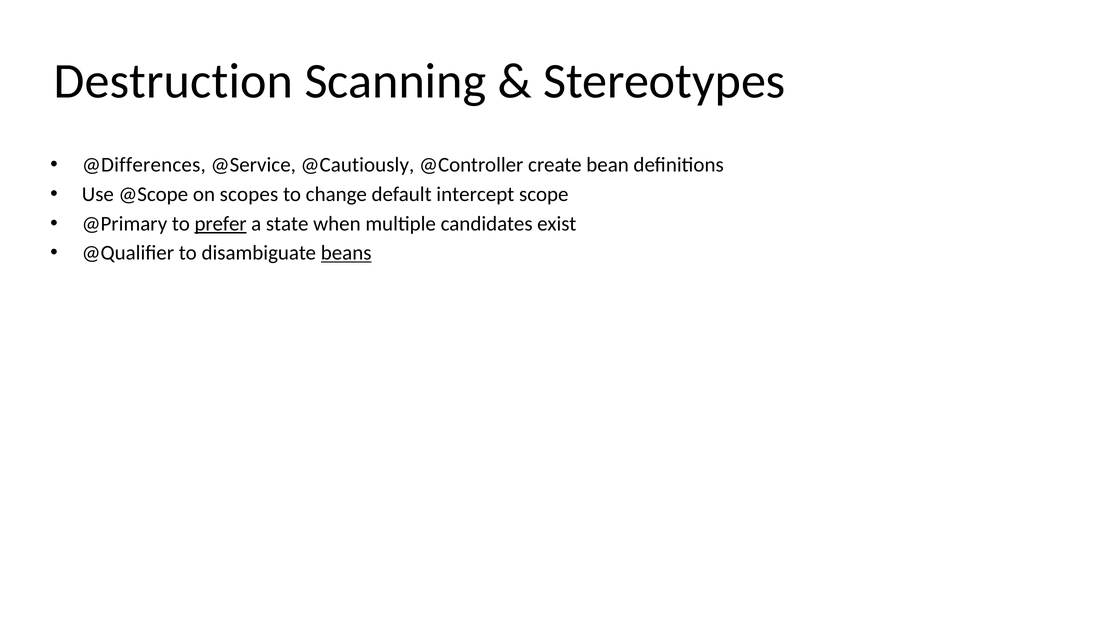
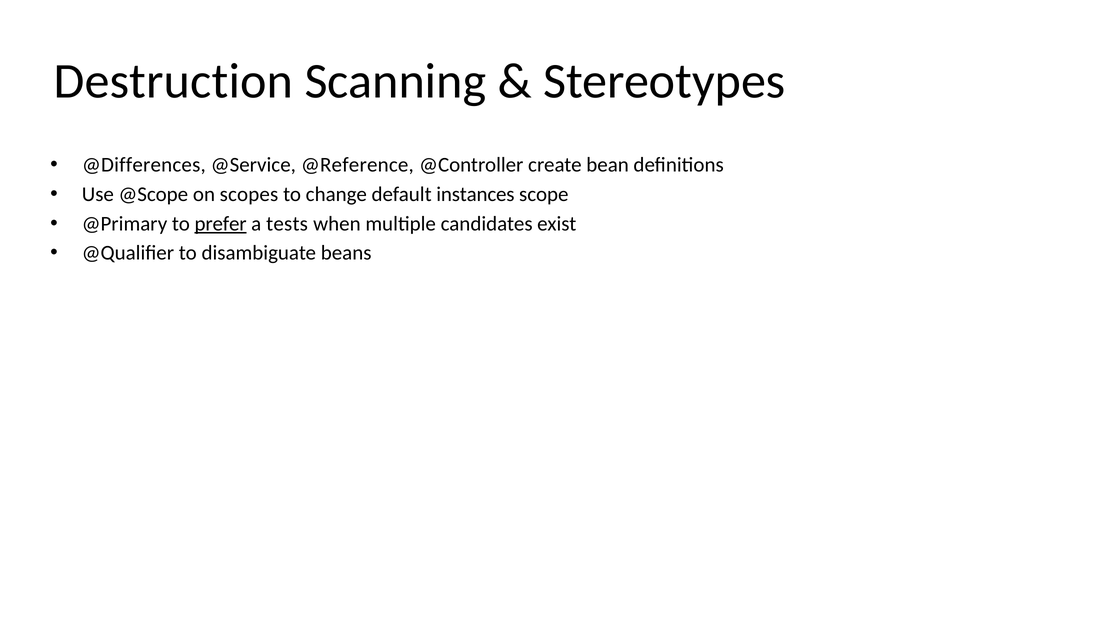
@Cautiously: @Cautiously -> @Reference
intercept: intercept -> instances
state: state -> tests
beans underline: present -> none
